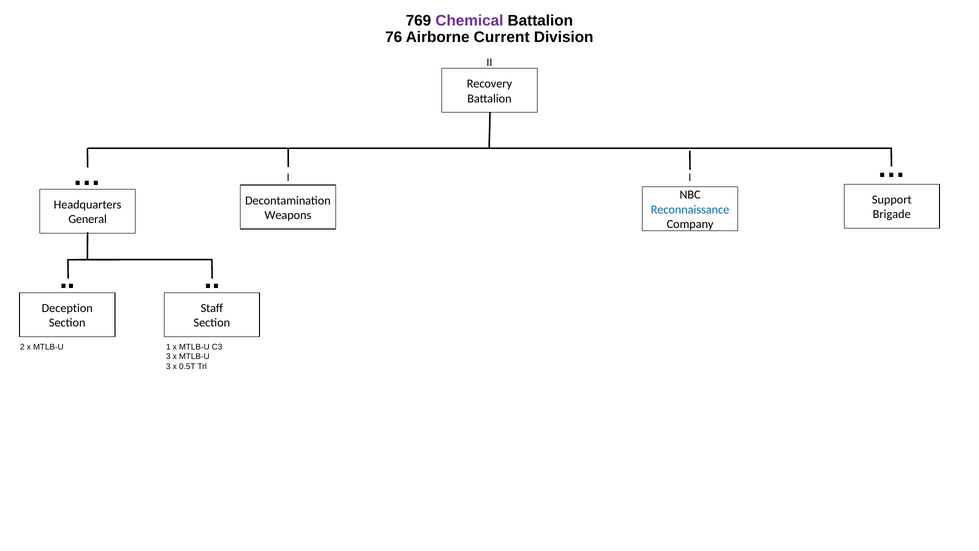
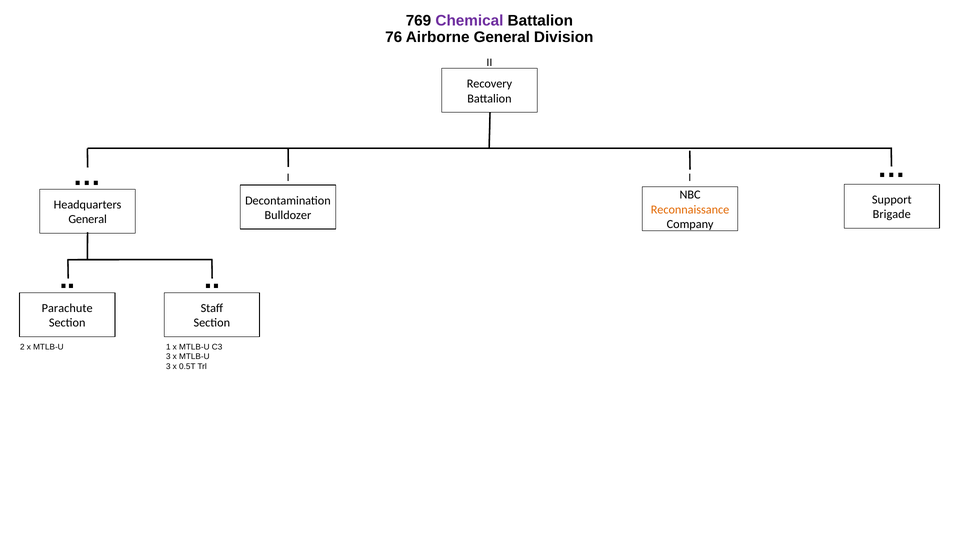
Airborne Current: Current -> General
Reconnaissance colour: blue -> orange
Weapons: Weapons -> Bulldozer
Deception: Deception -> Parachute
